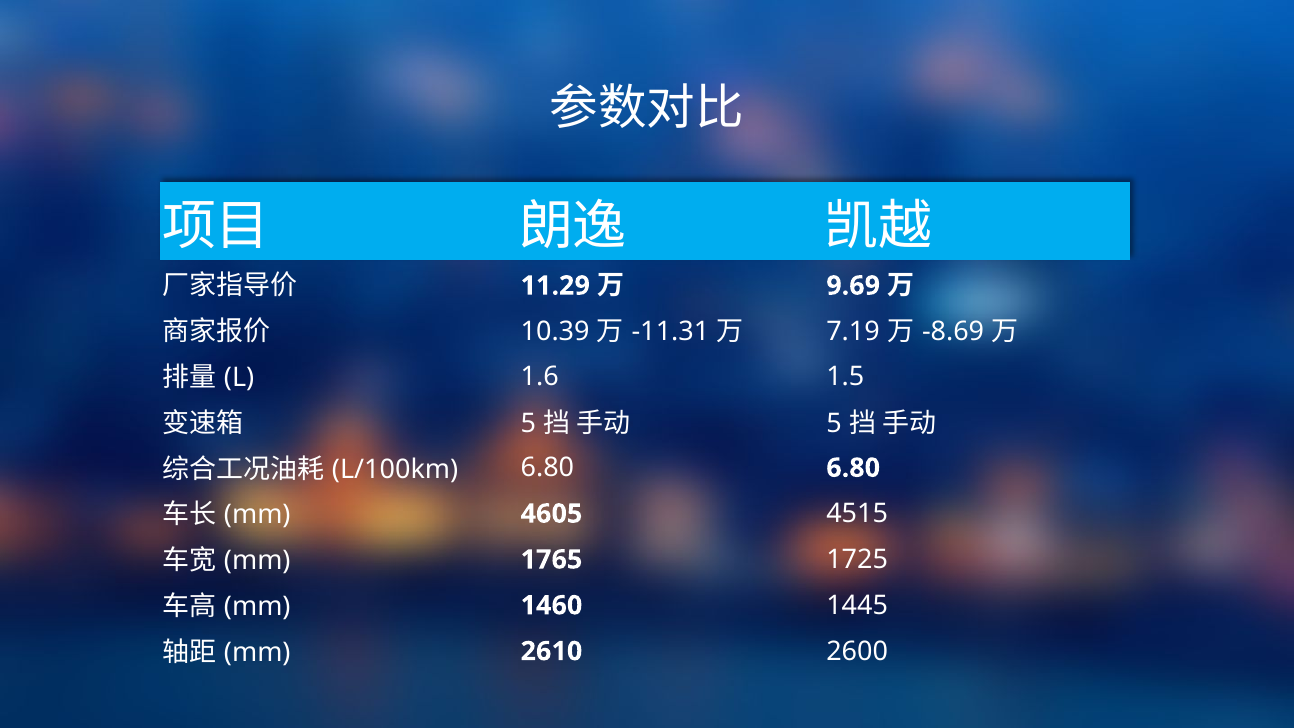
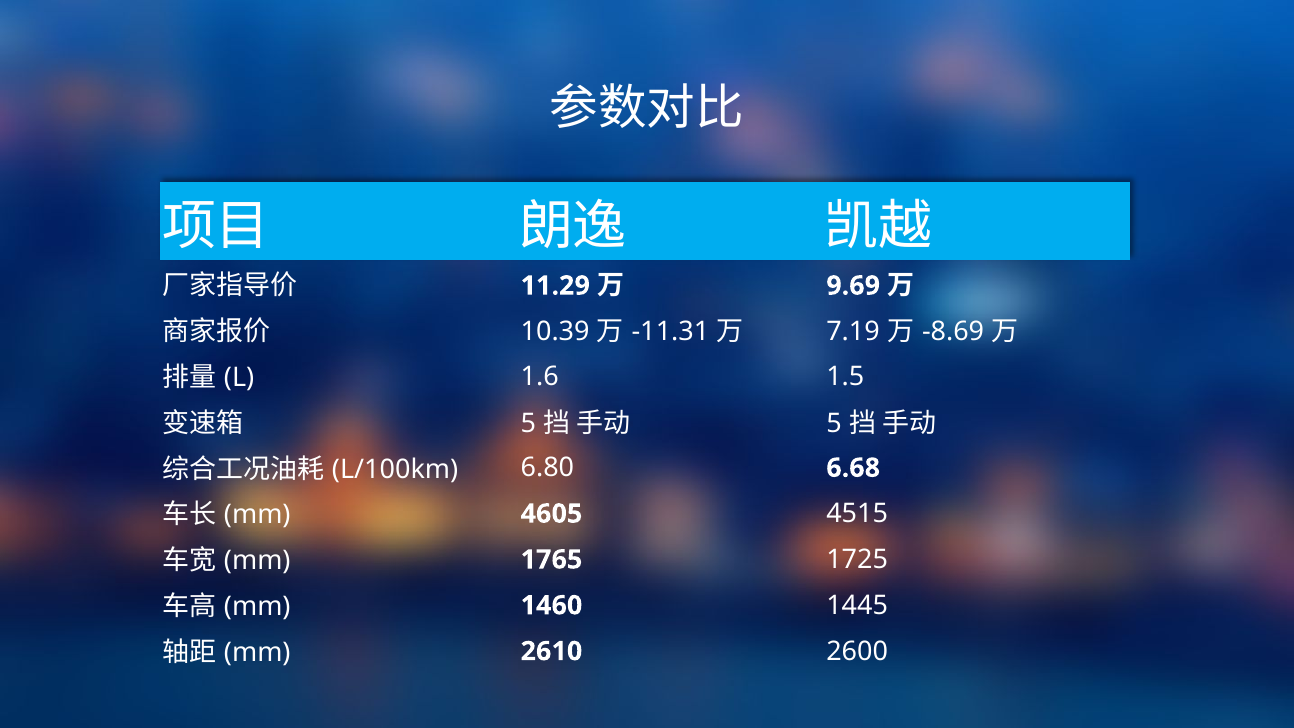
6.80 6.80: 6.80 -> 6.68
